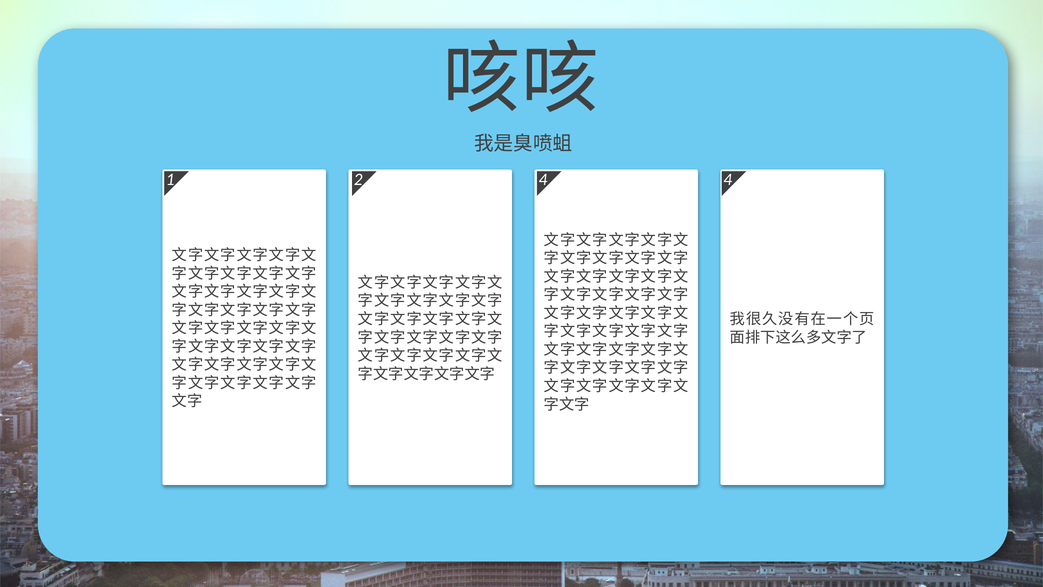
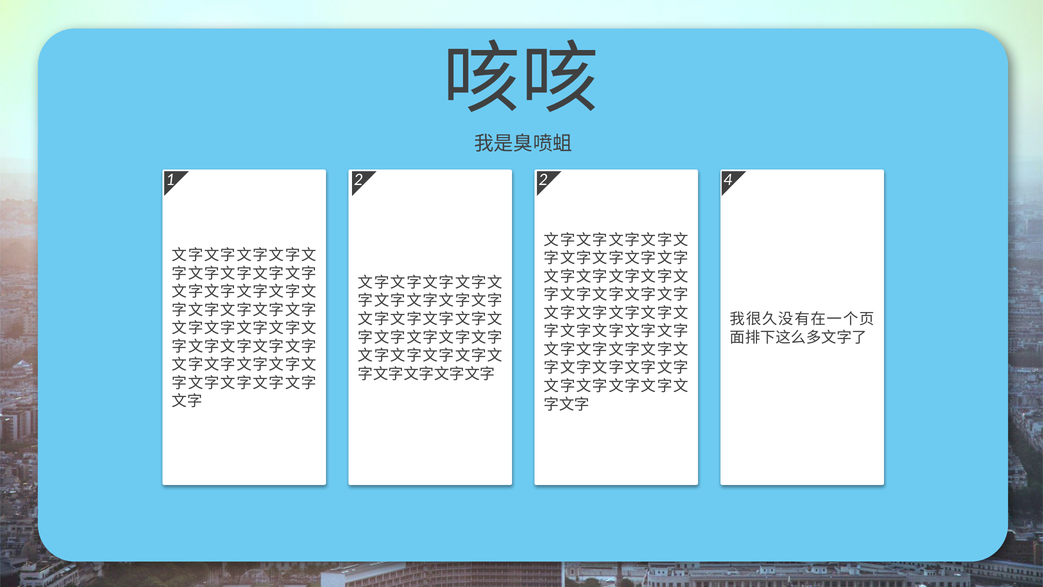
2 4: 4 -> 2
